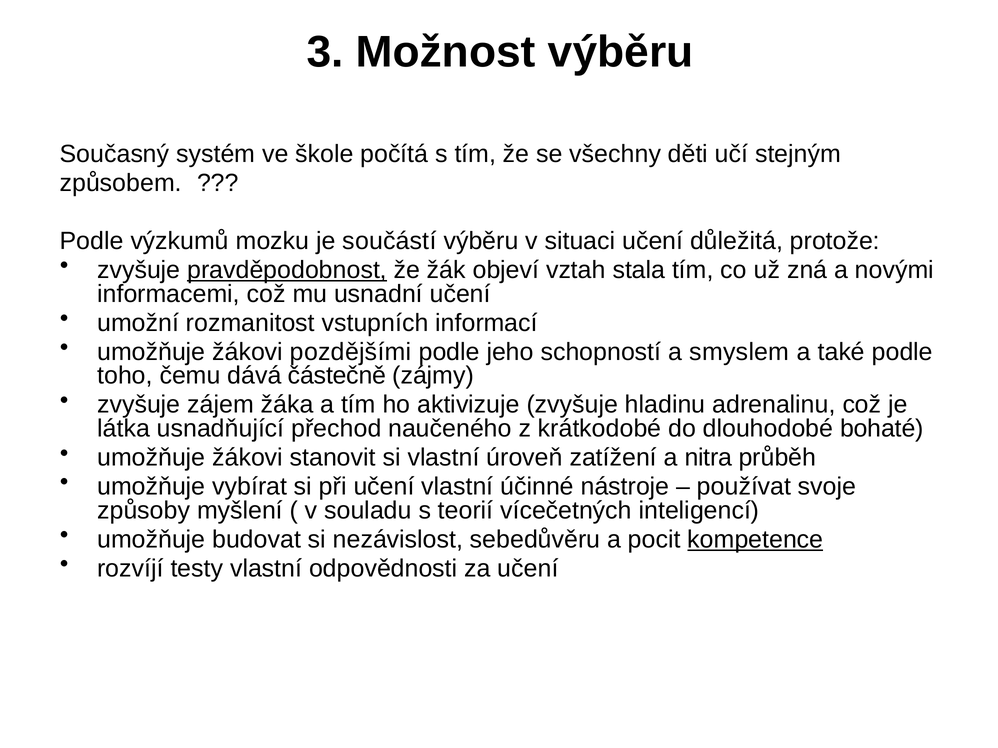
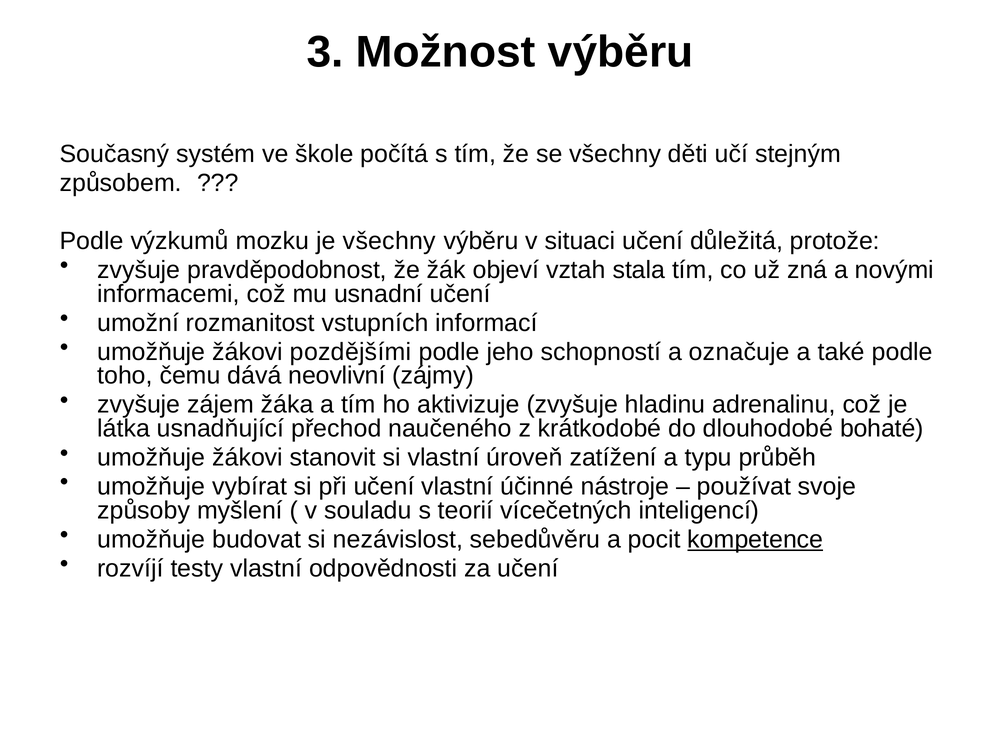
je součástí: součástí -> všechny
pravděpodobnost underline: present -> none
smyslem: smyslem -> označuje
částečně: částečně -> neovlivní
nitra: nitra -> typu
